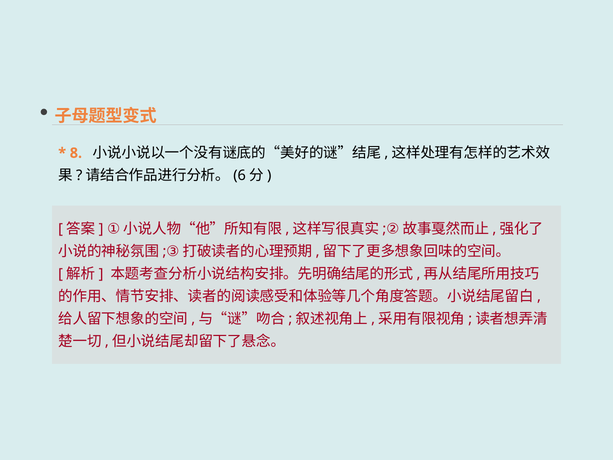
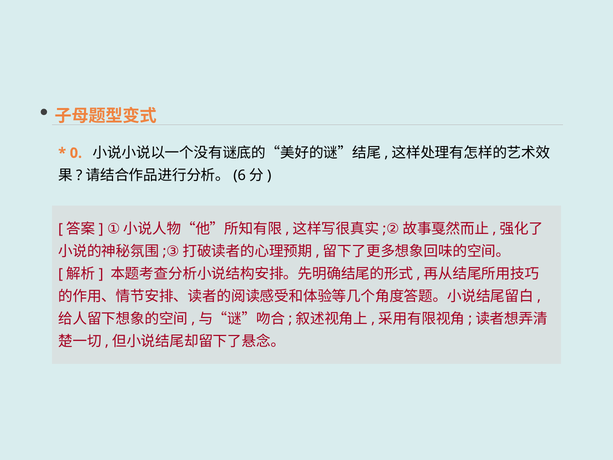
8: 8 -> 0
